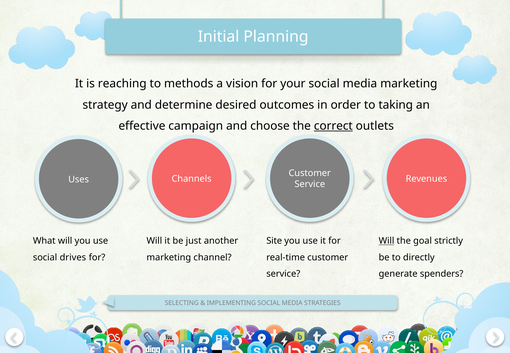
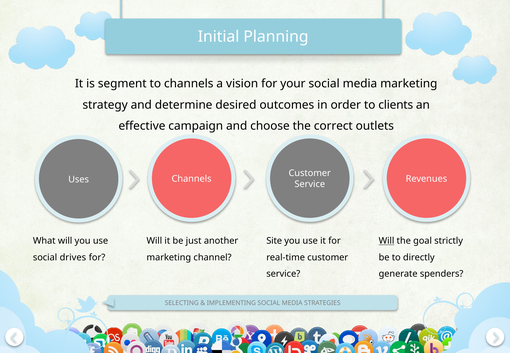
reaching: reaching -> segment
to methods: methods -> channels
taking: taking -> clients
correct underline: present -> none
